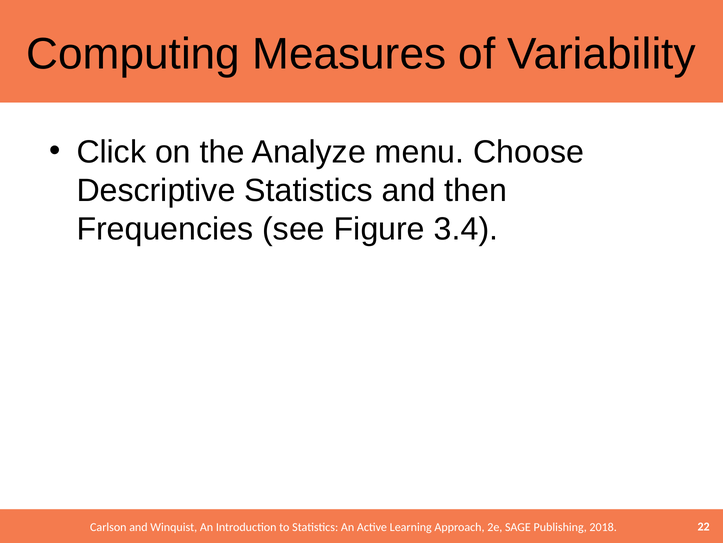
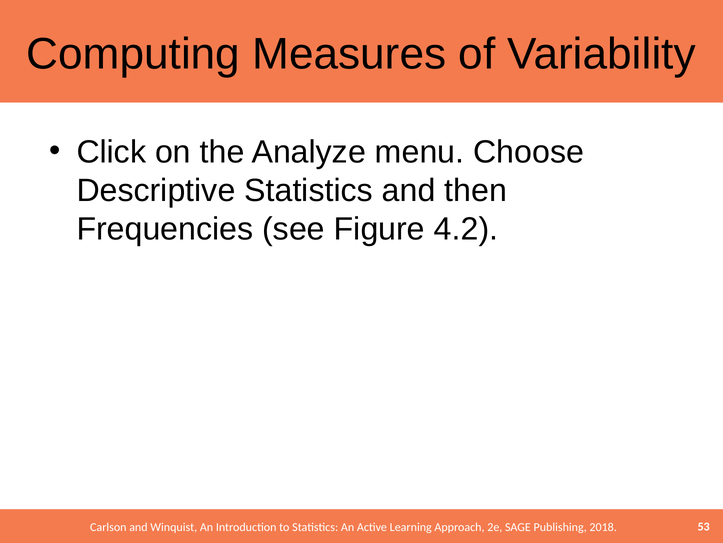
3.4: 3.4 -> 4.2
22: 22 -> 53
